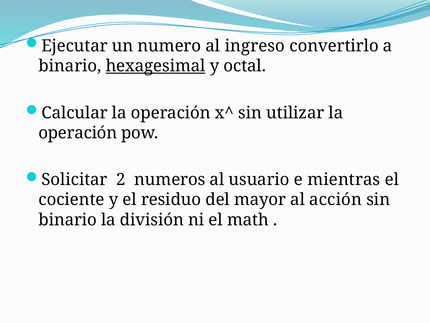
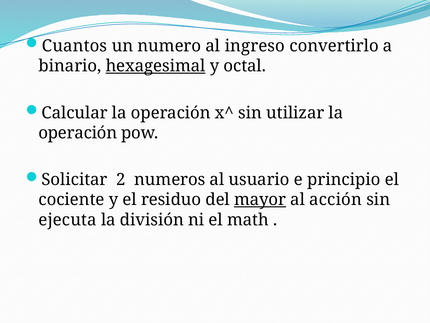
Ejecutar: Ejecutar -> Cuantos
mientras: mientras -> principio
mayor underline: none -> present
binario at (68, 219): binario -> ejecuta
